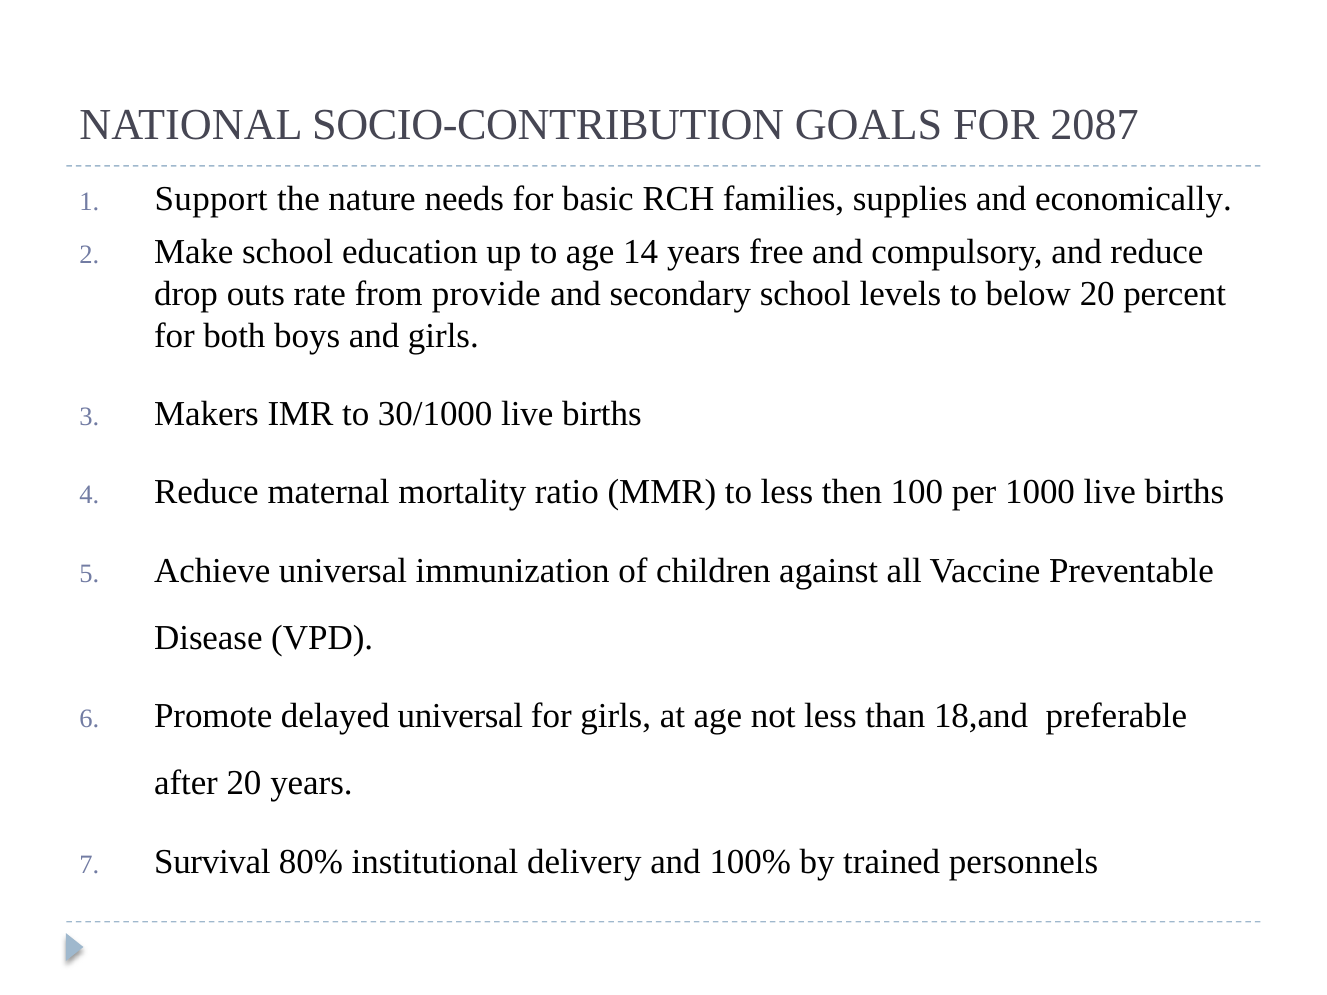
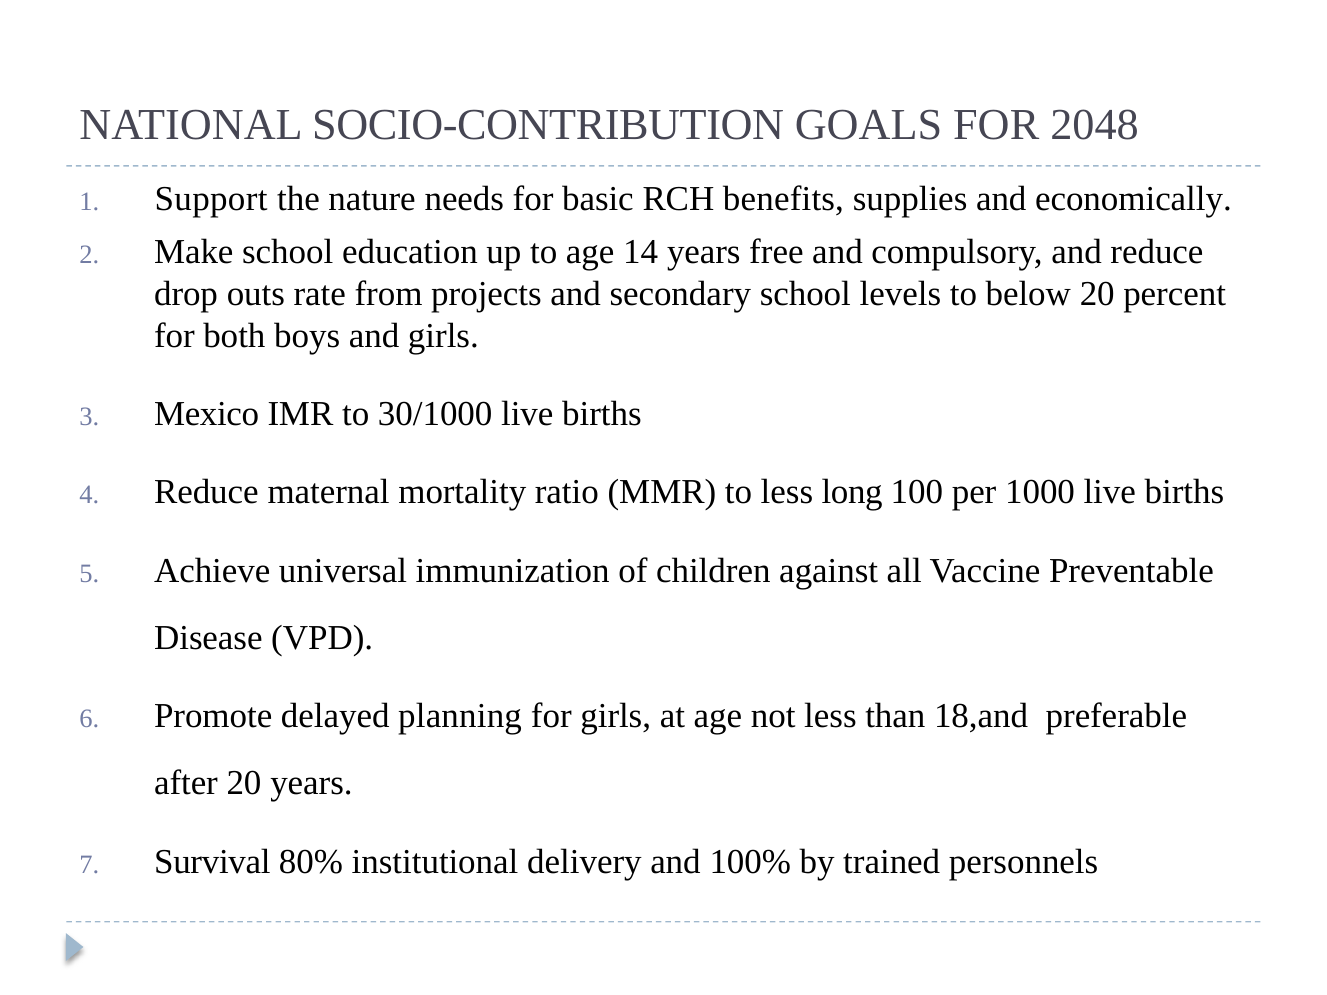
2087: 2087 -> 2048
families: families -> benefits
provide: provide -> projects
Makers: Makers -> Mexico
then: then -> long
delayed universal: universal -> planning
